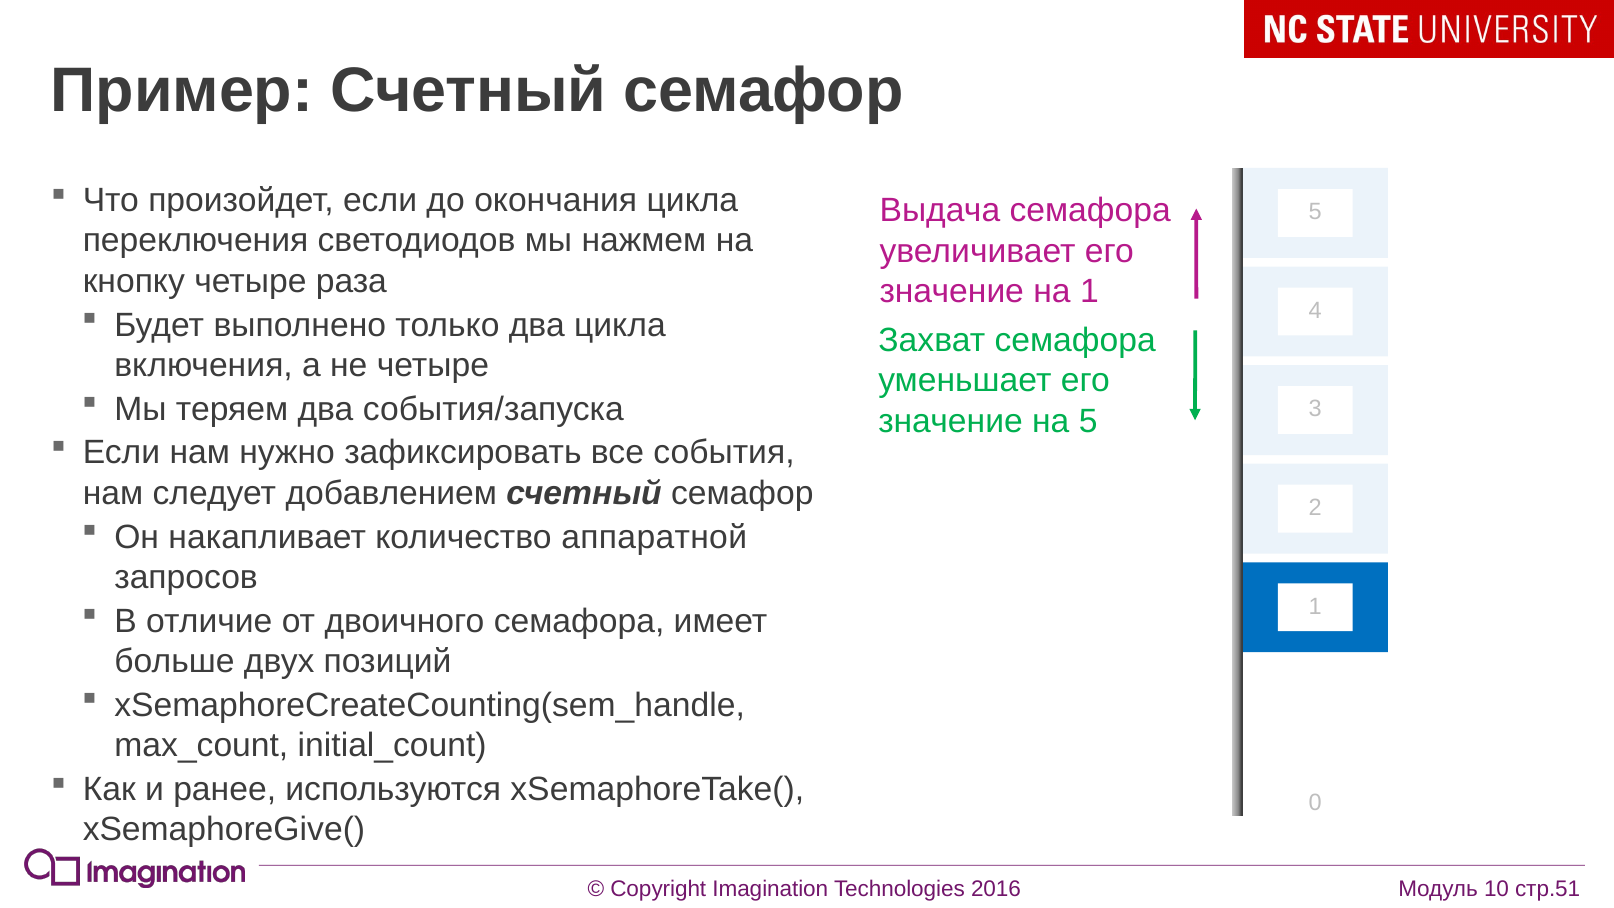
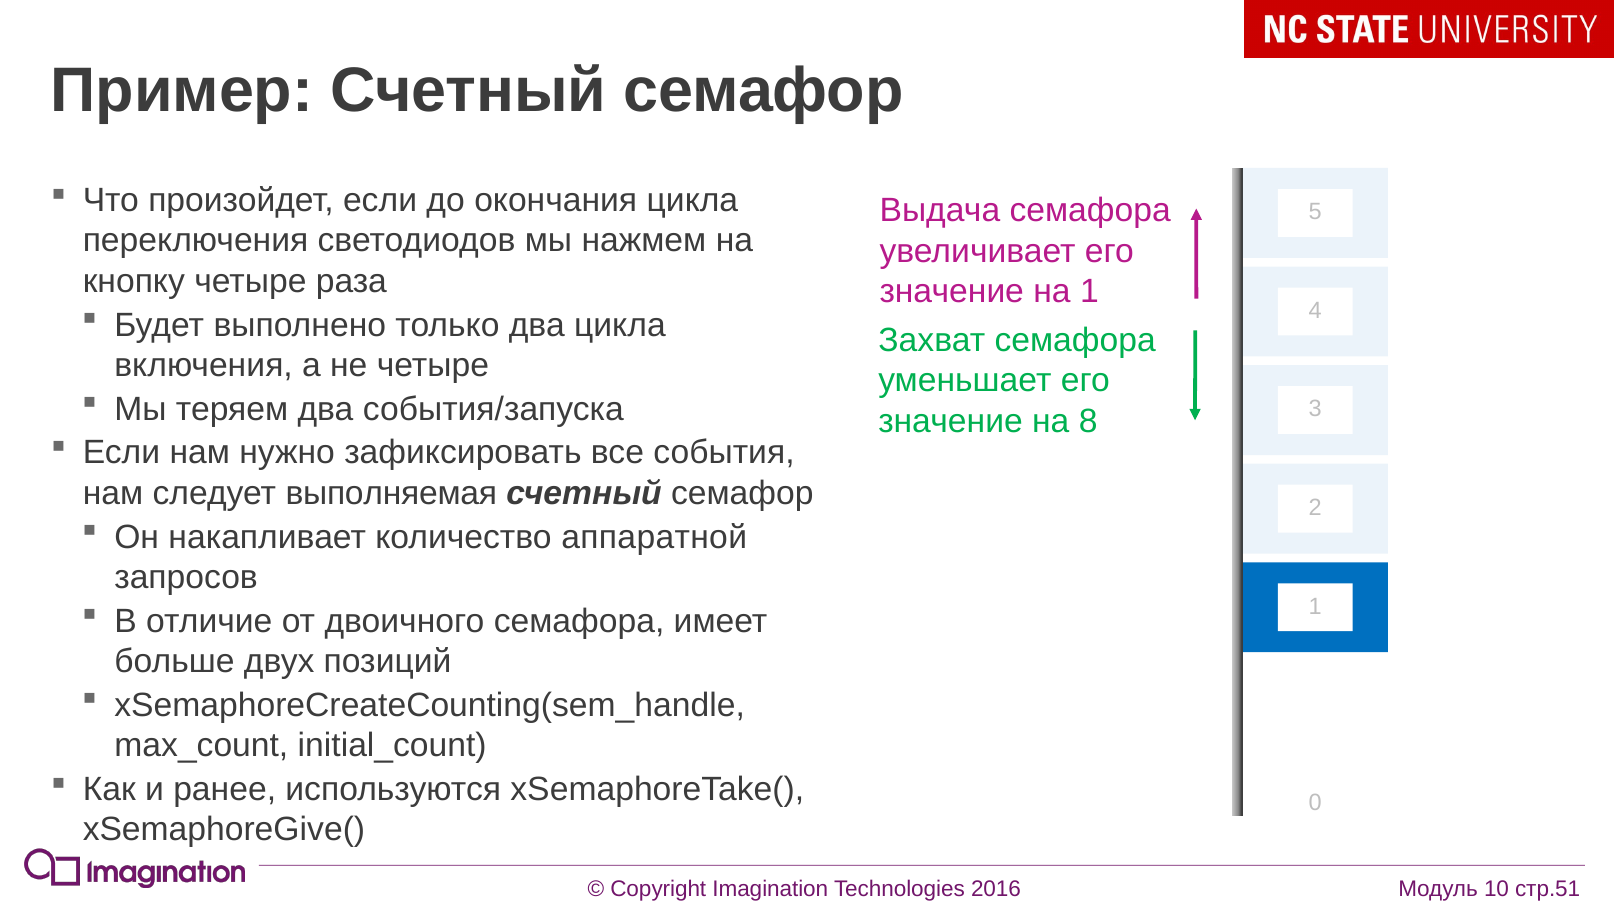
на 5: 5 -> 8
добавлением: добавлением -> выполняемая
